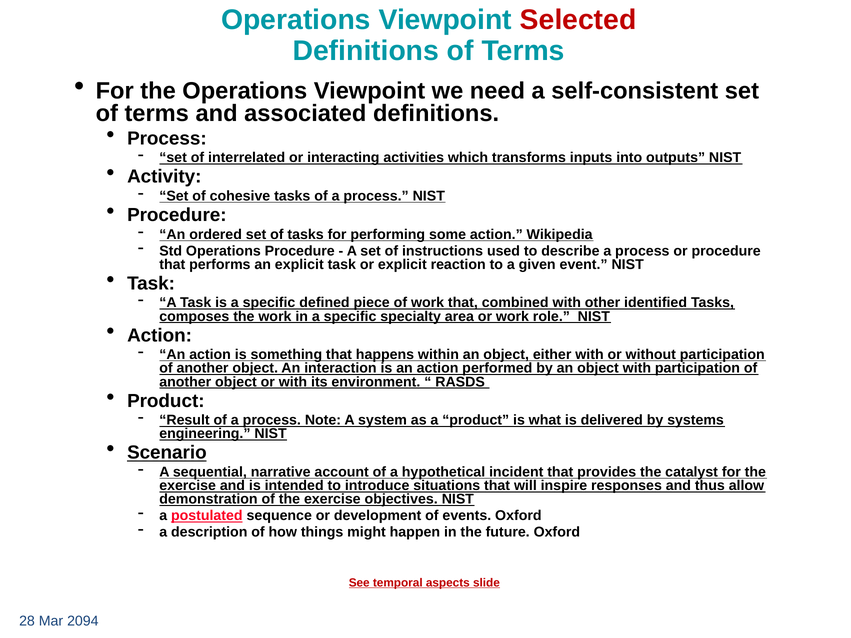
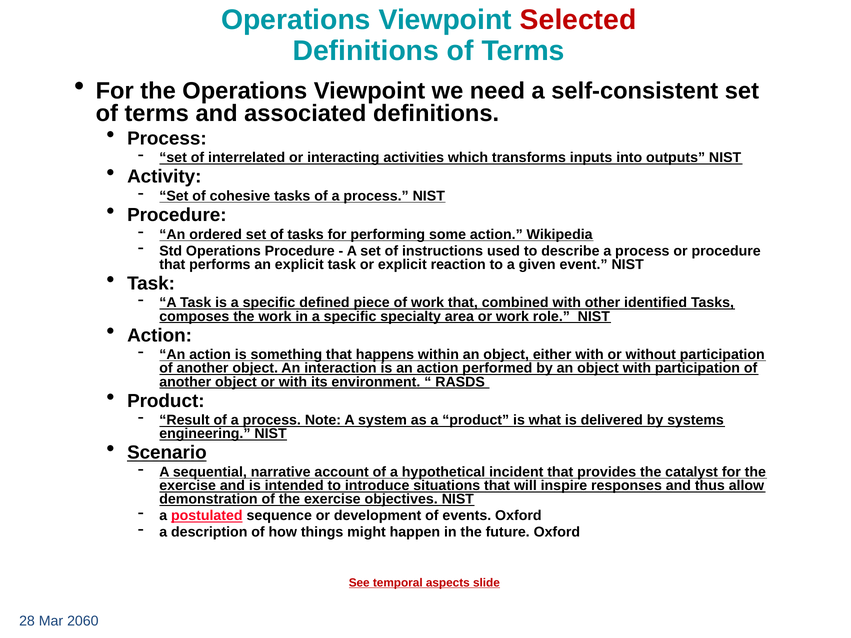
2094: 2094 -> 2060
